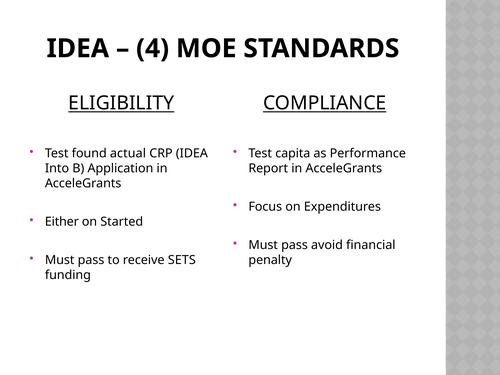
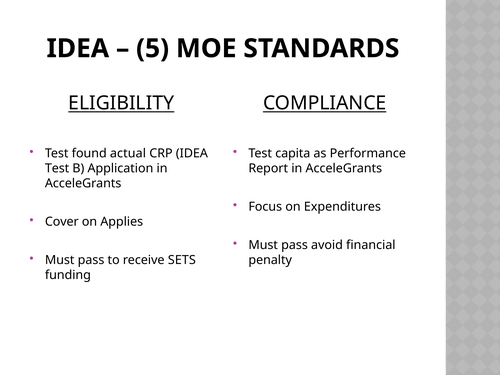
4: 4 -> 5
Into at (57, 168): Into -> Test
Either: Either -> Cover
Started: Started -> Applies
